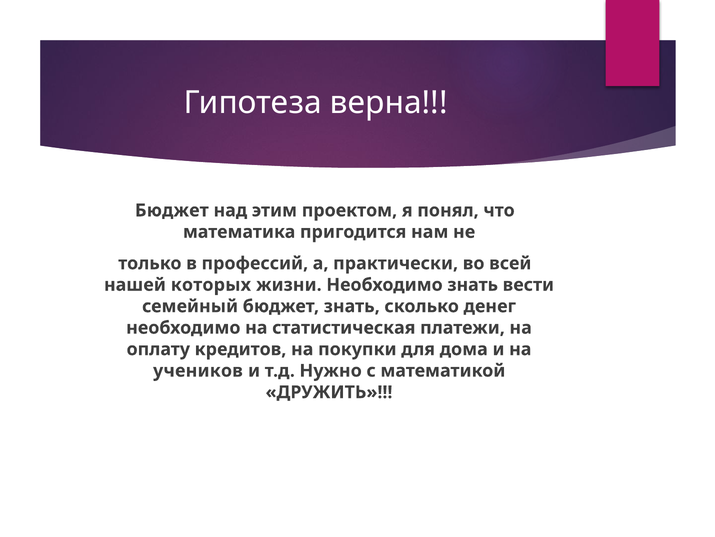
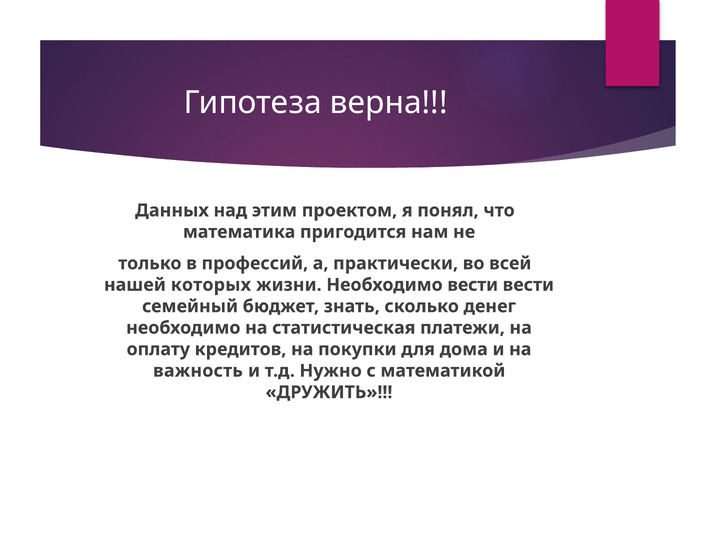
Бюджет at (172, 210): Бюджет -> Данных
Необходимо знать: знать -> вести
учеников: учеников -> важность
